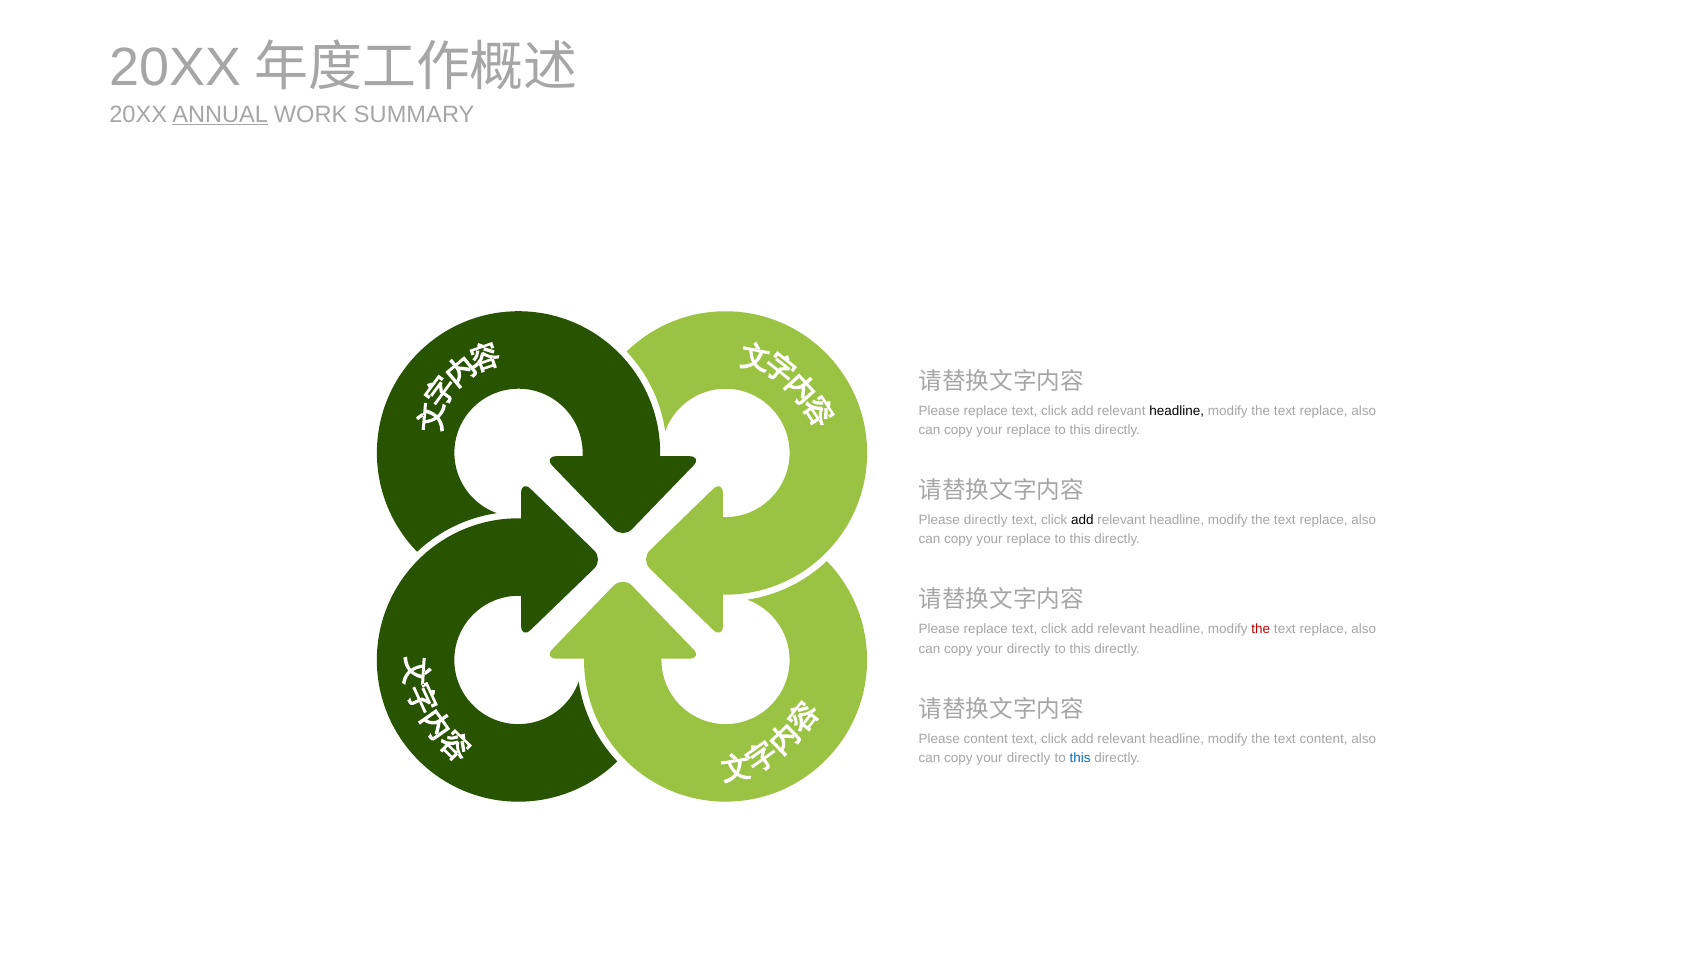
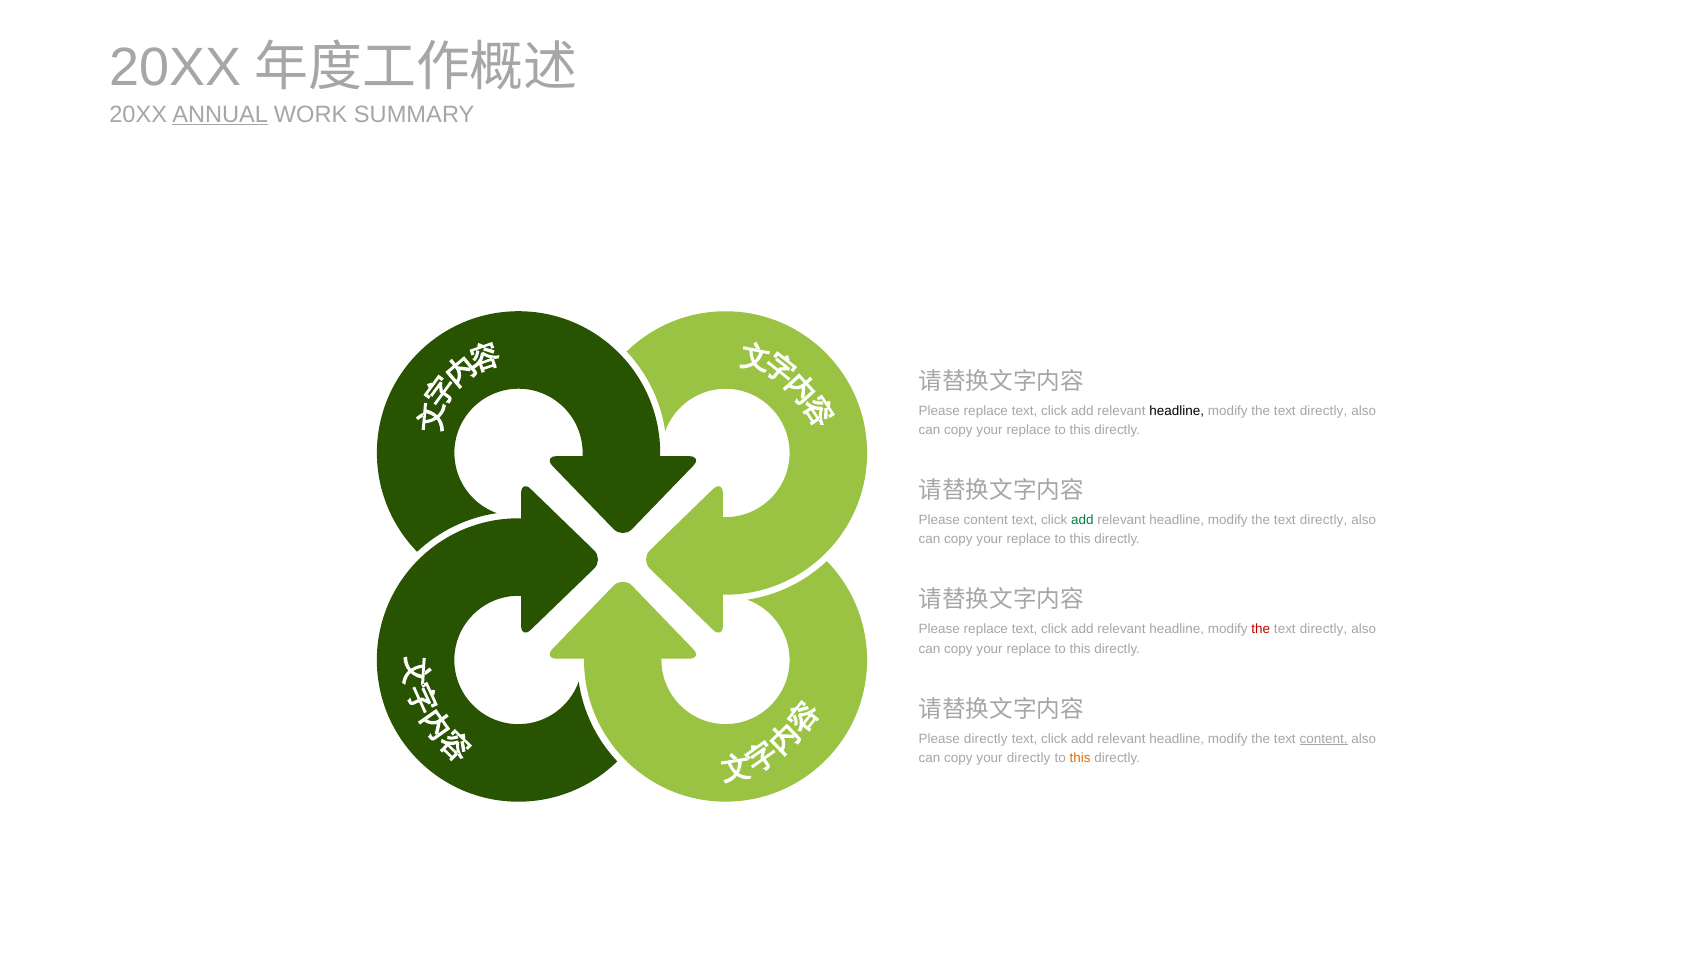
replace at (1324, 411): replace -> directly
Please directly: directly -> content
add at (1082, 520) colour: black -> green
replace at (1324, 520): replace -> directly
replace at (1324, 629): replace -> directly
directly at (1029, 648): directly -> replace
Please content: content -> directly
content at (1324, 738) underline: none -> present
this at (1080, 758) colour: blue -> orange
